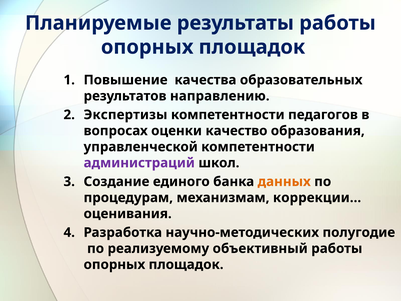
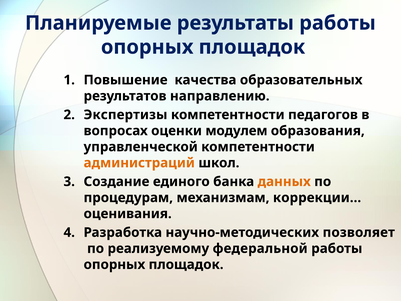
качество: качество -> модулем
администраций colour: purple -> orange
полугодие: полугодие -> позволяет
объективный: объективный -> федеральной
